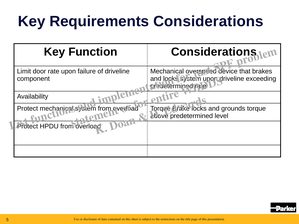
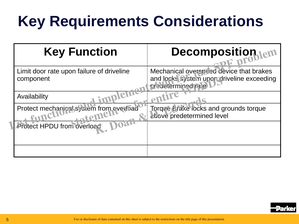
Function Considerations: Considerations -> Decomposition
